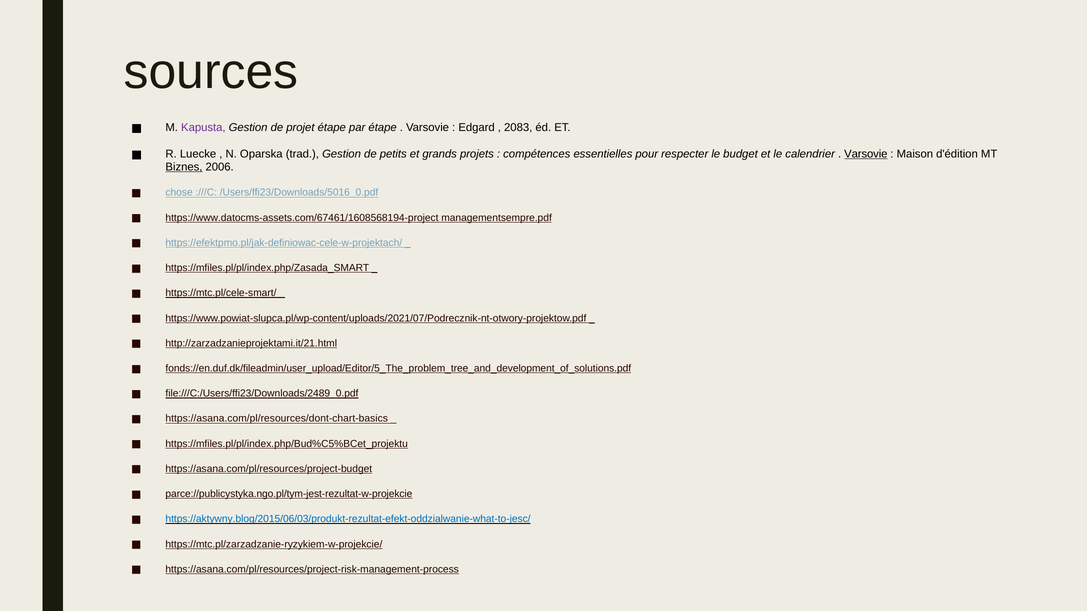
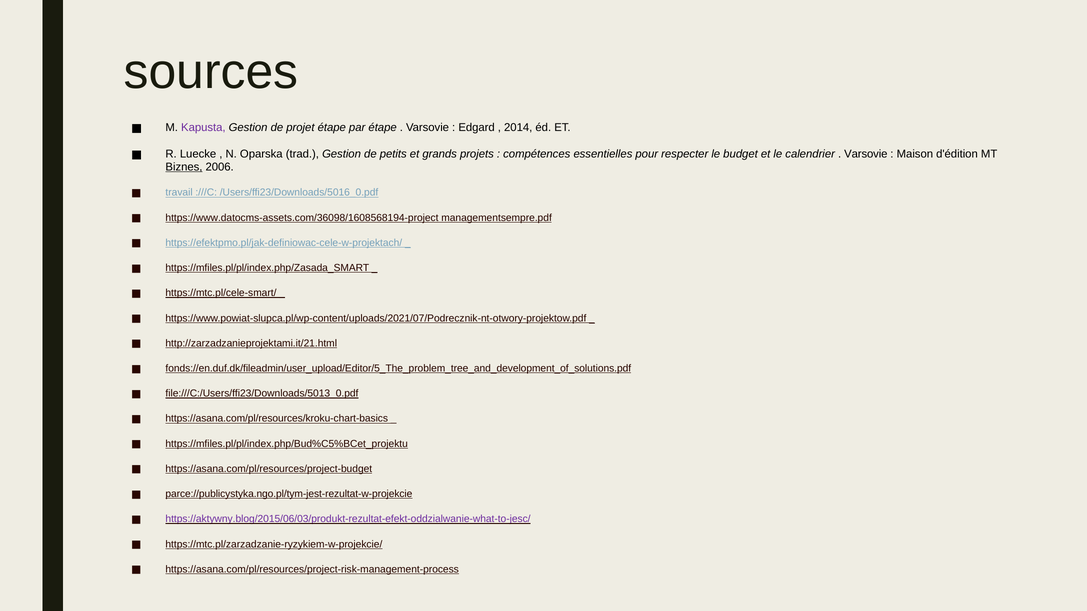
2083: 2083 -> 2014
Varsovie at (866, 154) underline: present -> none
chose: chose -> travail
https://www.datocms-assets.com/67461/1608568194-project: https://www.datocms-assets.com/67461/1608568194-project -> https://www.datocms-assets.com/36098/1608568194-project
file:///C:/Users/ffi23/Downloads/2489_0.pdf: file:///C:/Users/ffi23/Downloads/2489_0.pdf -> file:///C:/Users/ffi23/Downloads/5013_0.pdf
https://asana.com/pl/resources/dont-chart-basics: https://asana.com/pl/resources/dont-chart-basics -> https://asana.com/pl/resources/kroku-chart-basics
https://aktywny.blog/2015/06/03/produkt-rezultat-efekt-oddzialwanie-what-to-jesc/ colour: blue -> purple
